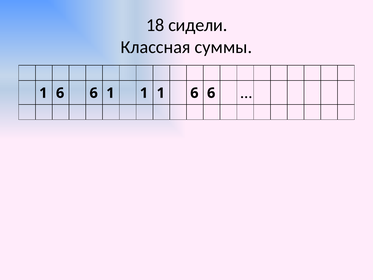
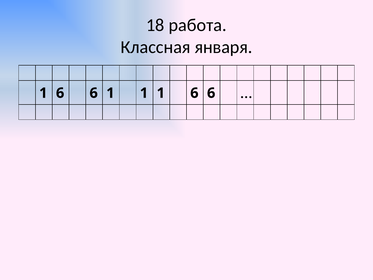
сидели: сидели -> работа
суммы: суммы -> января
